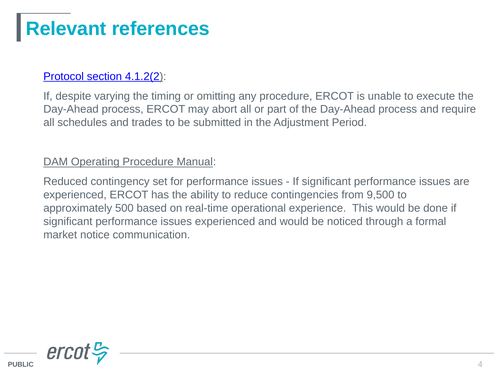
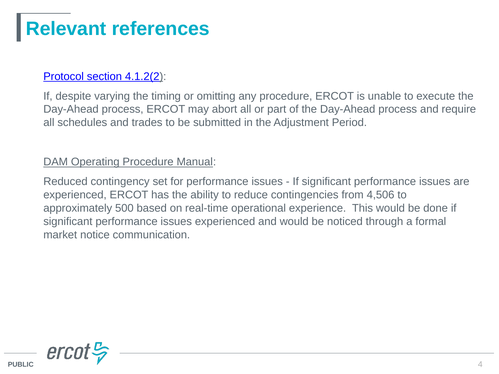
9,500: 9,500 -> 4,506
